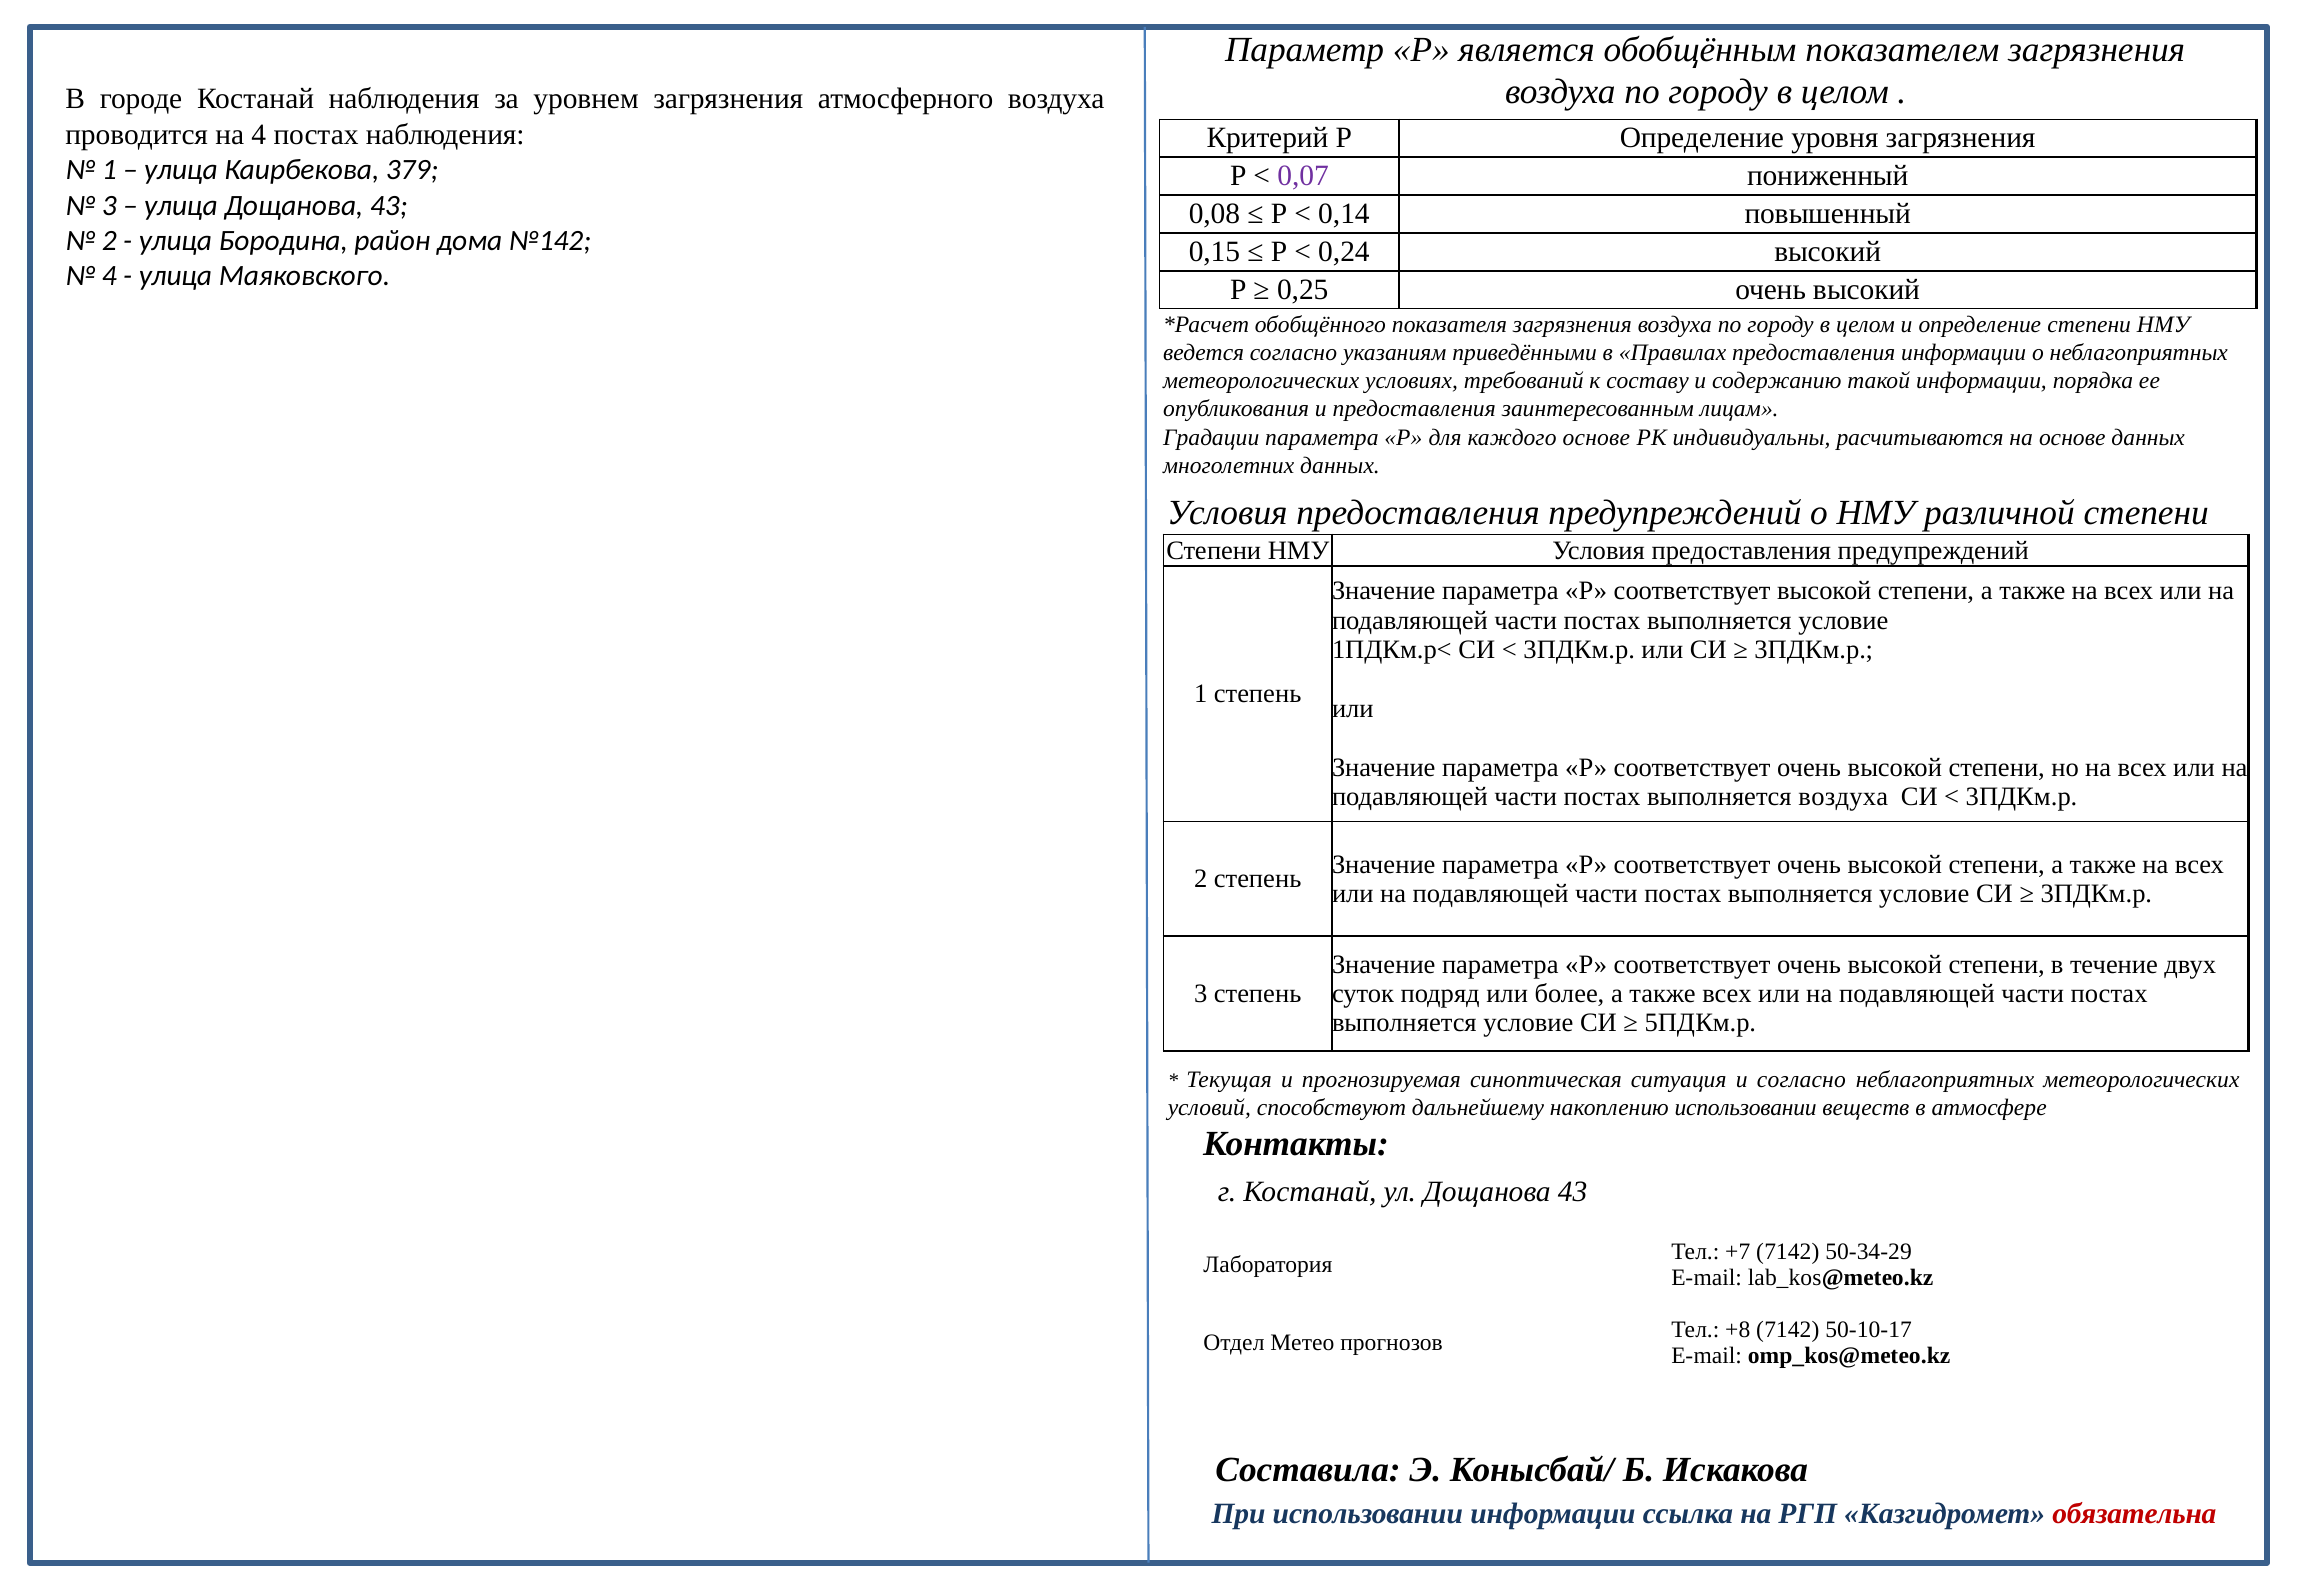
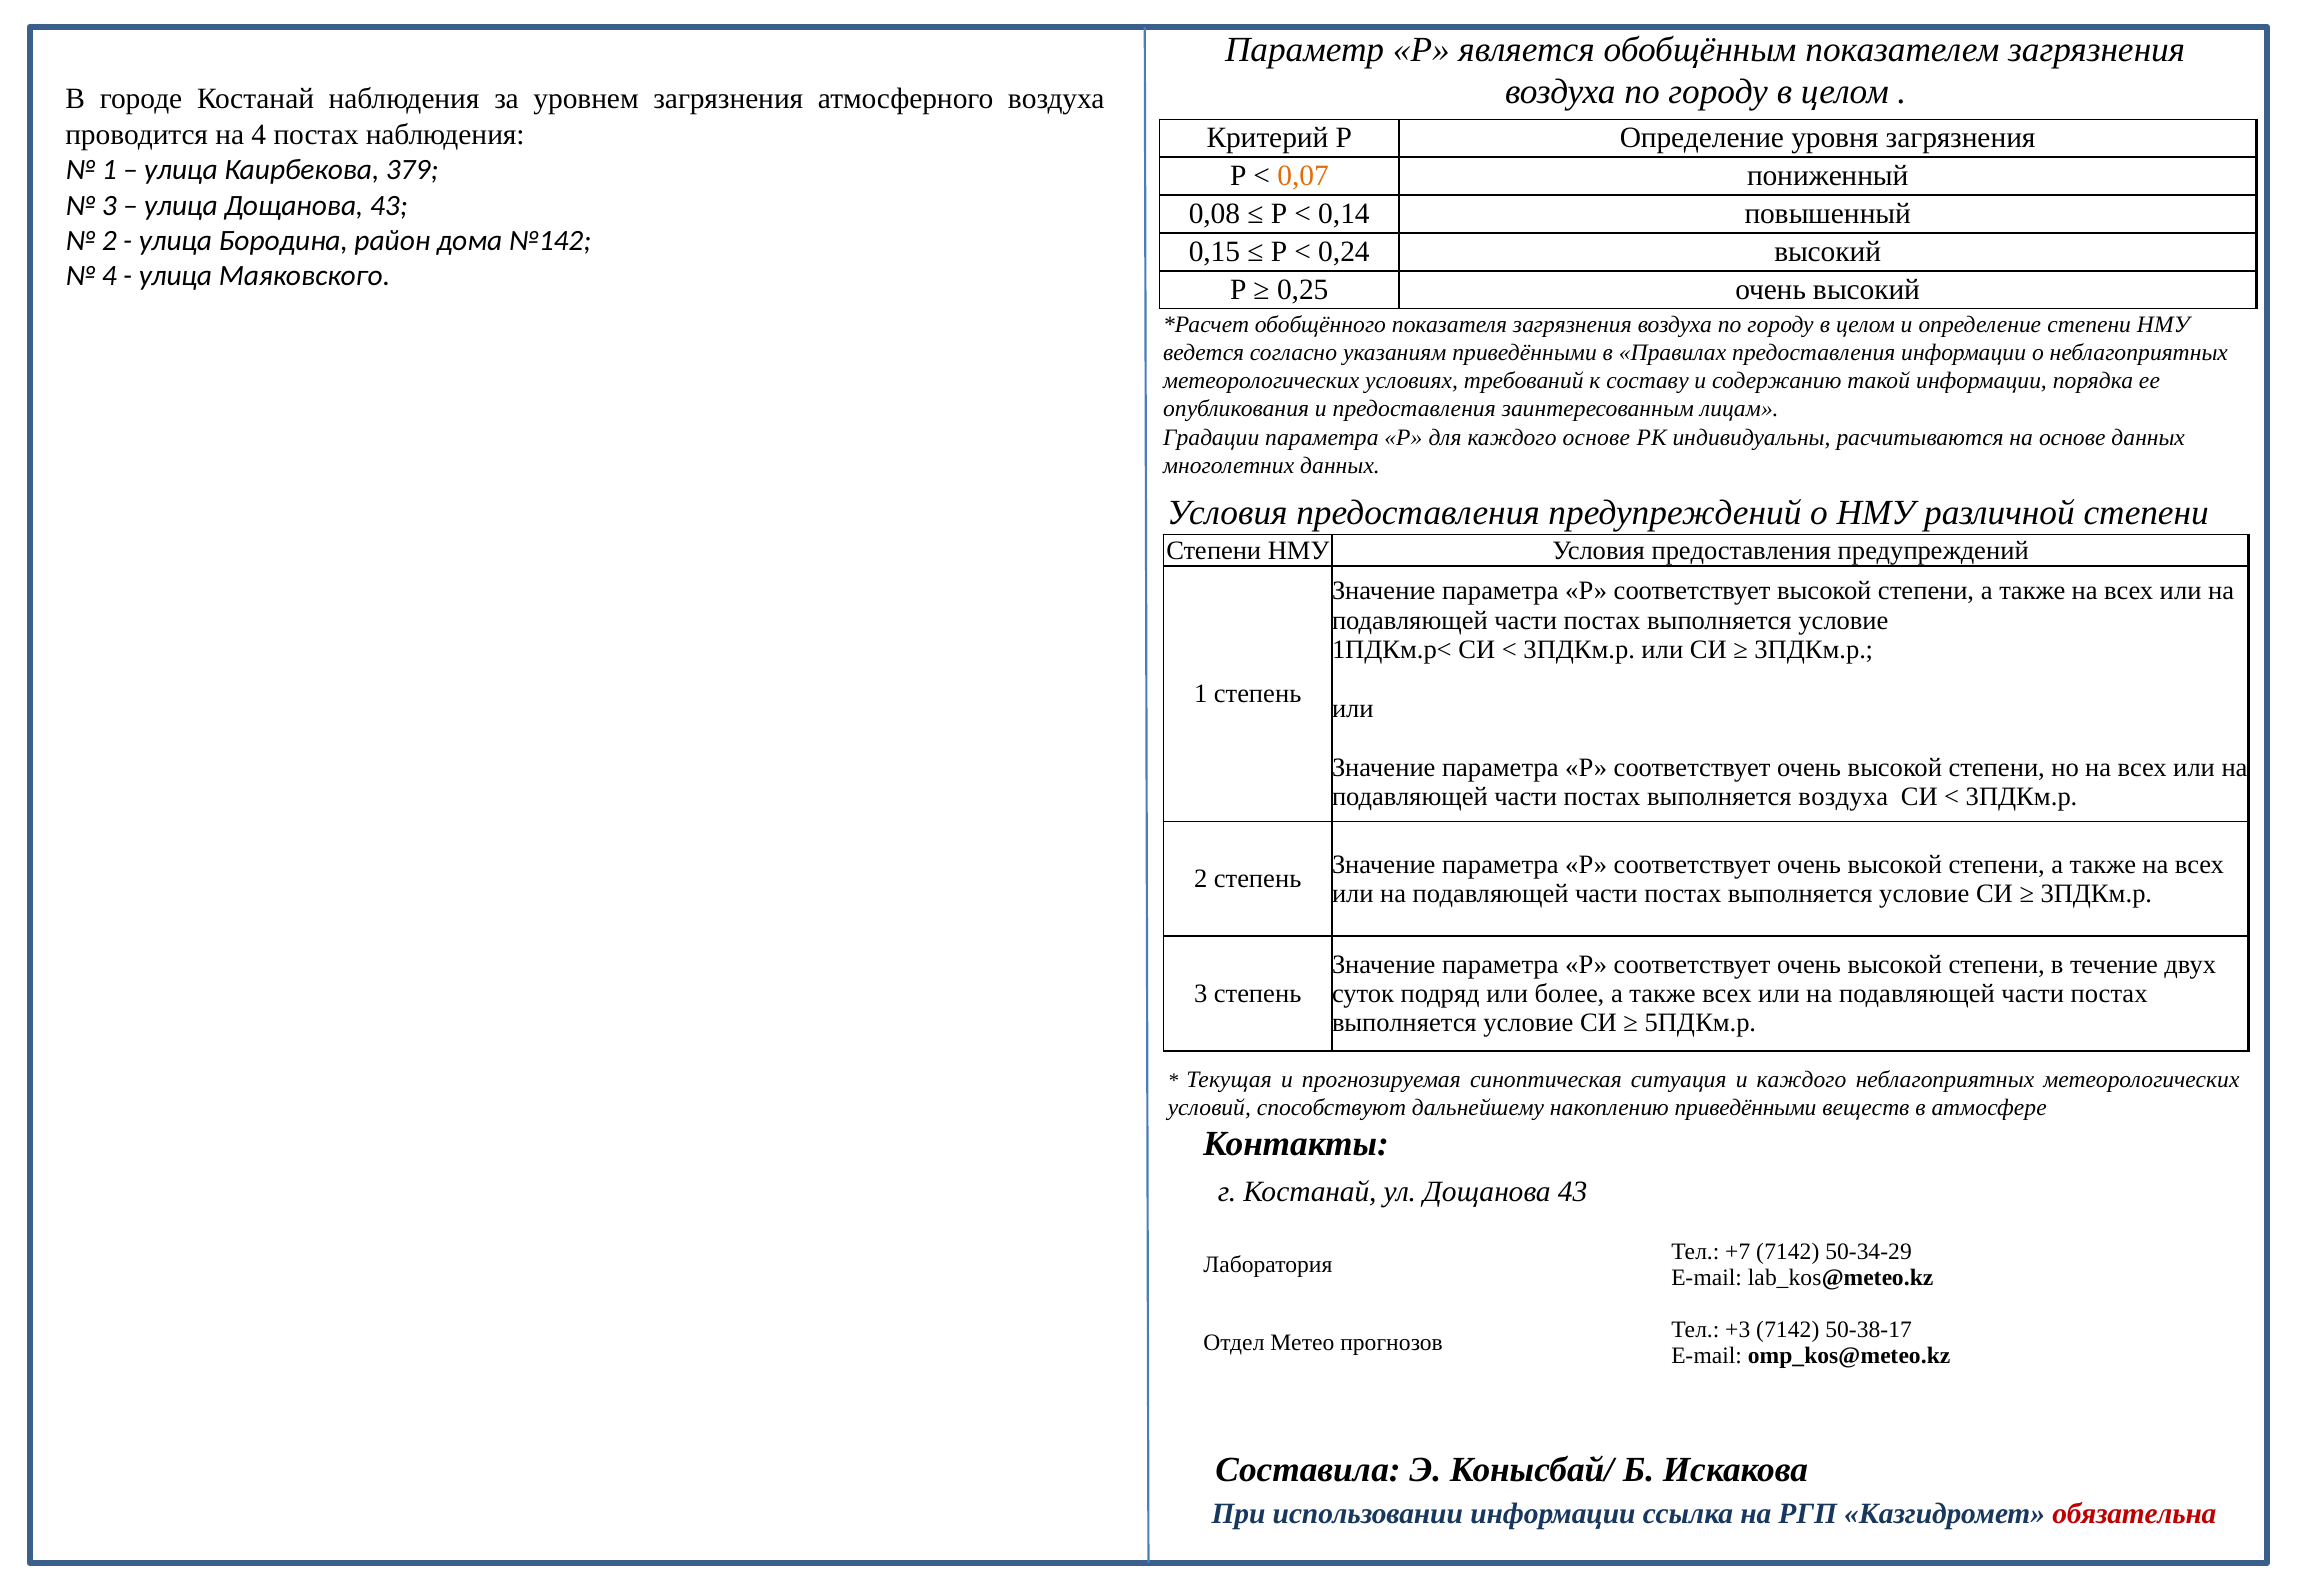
0,07 colour: purple -> orange
и согласно: согласно -> каждого
накоплению использовании: использовании -> приведёнными
+8: +8 -> +3
50-10-17: 50-10-17 -> 50-38-17
